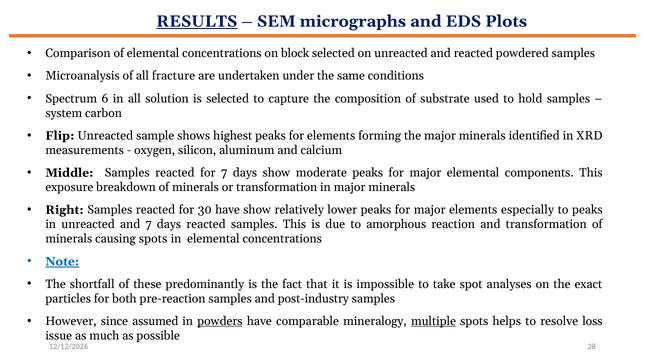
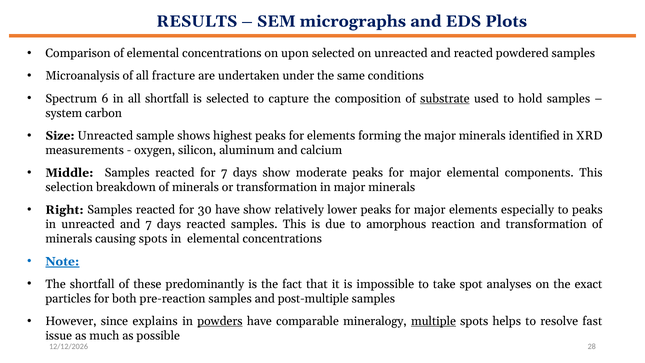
RESULTS underline: present -> none
block: block -> upon
all solution: solution -> shortfall
substrate underline: none -> present
Flip: Flip -> Size
exposure: exposure -> selection
post-industry: post-industry -> post-multiple
assumed: assumed -> explains
loss: loss -> fast
